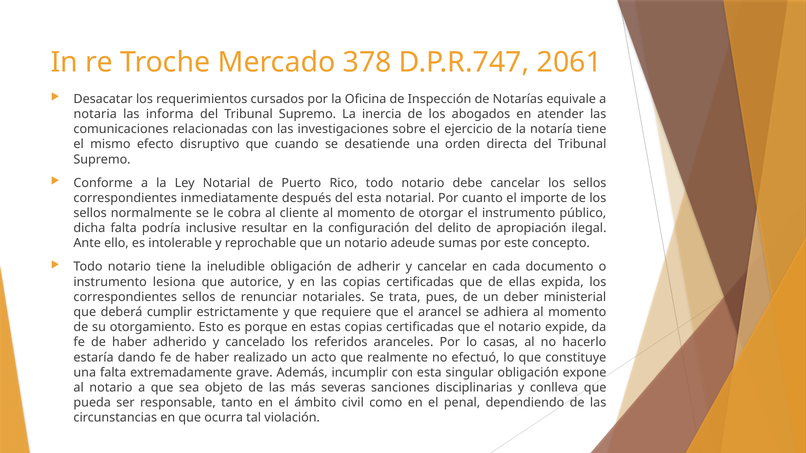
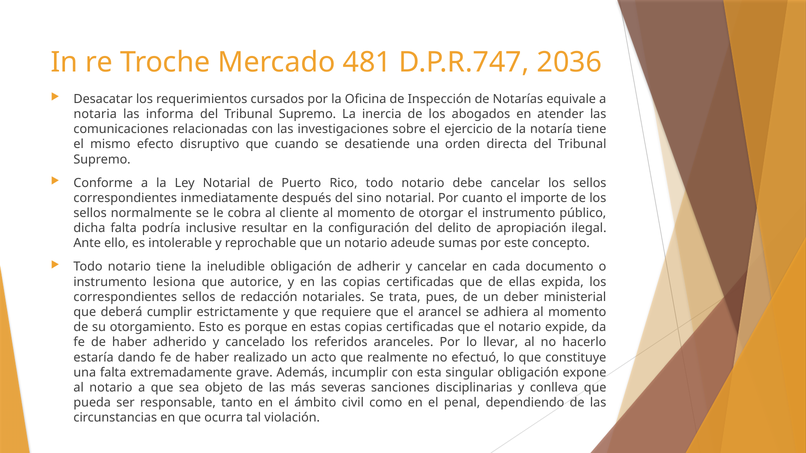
378: 378 -> 481
2061: 2061 -> 2036
del esta: esta -> sino
renunciar: renunciar -> redacción
casas: casas -> llevar
